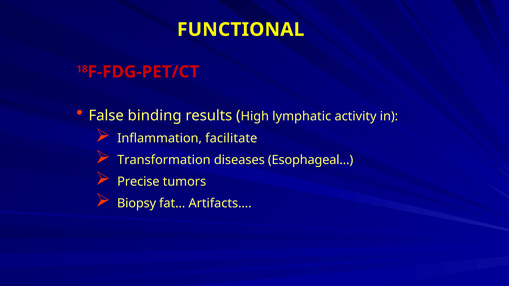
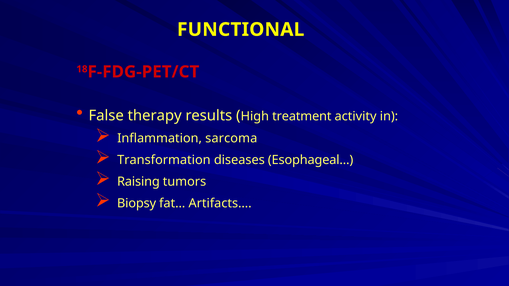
binding: binding -> therapy
lymphatic: lymphatic -> treatment
facilitate: facilitate -> sarcoma
Precise: Precise -> Raising
